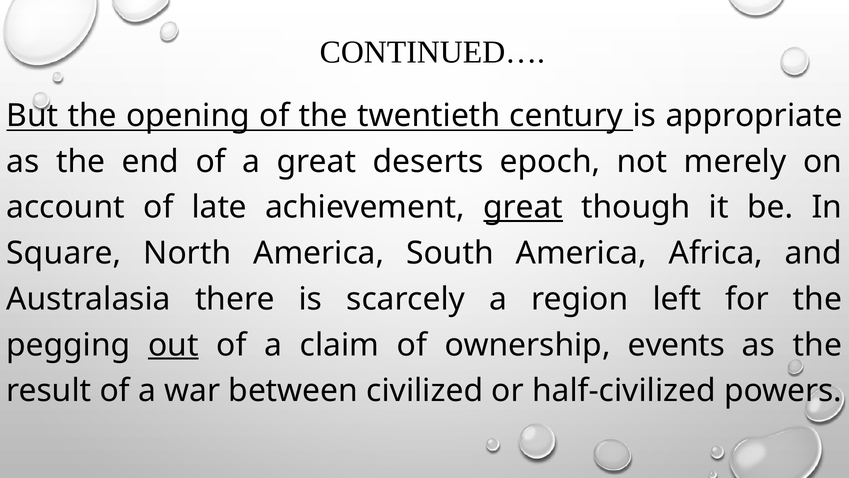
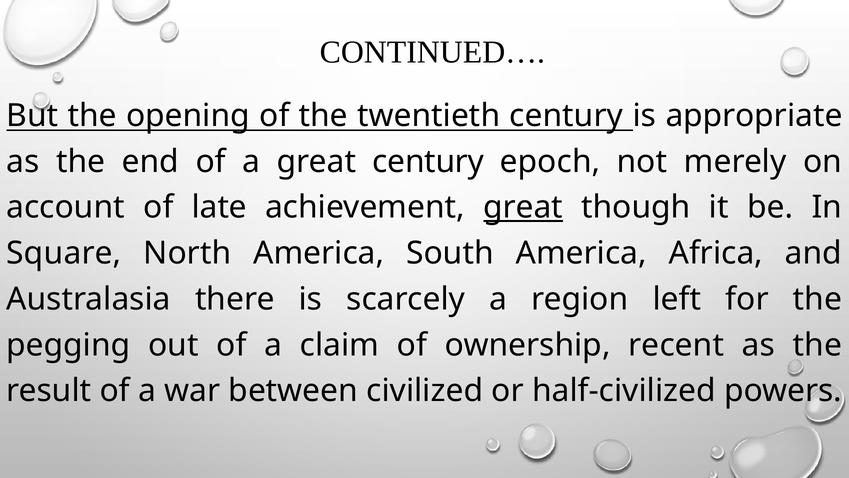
great deserts: deserts -> century
out underline: present -> none
events: events -> recent
